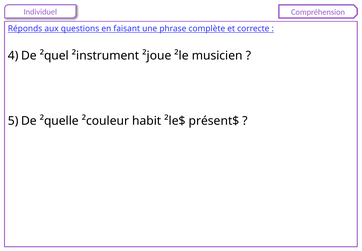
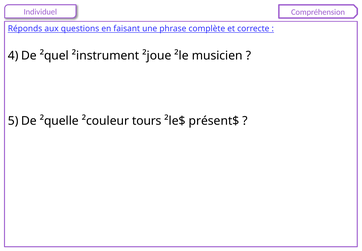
habit: habit -> tours
